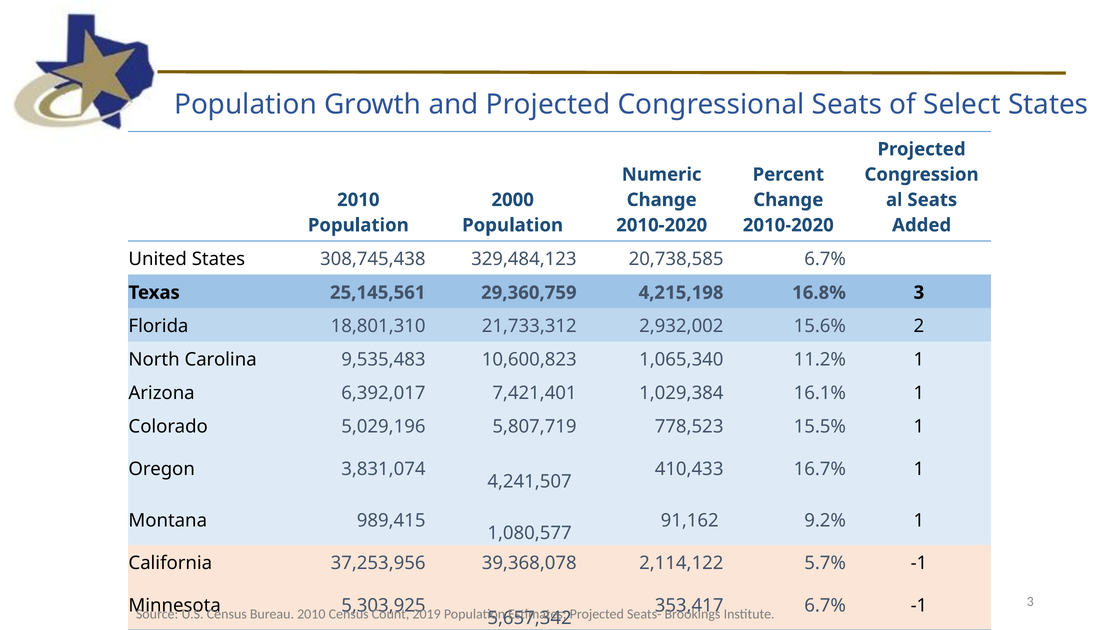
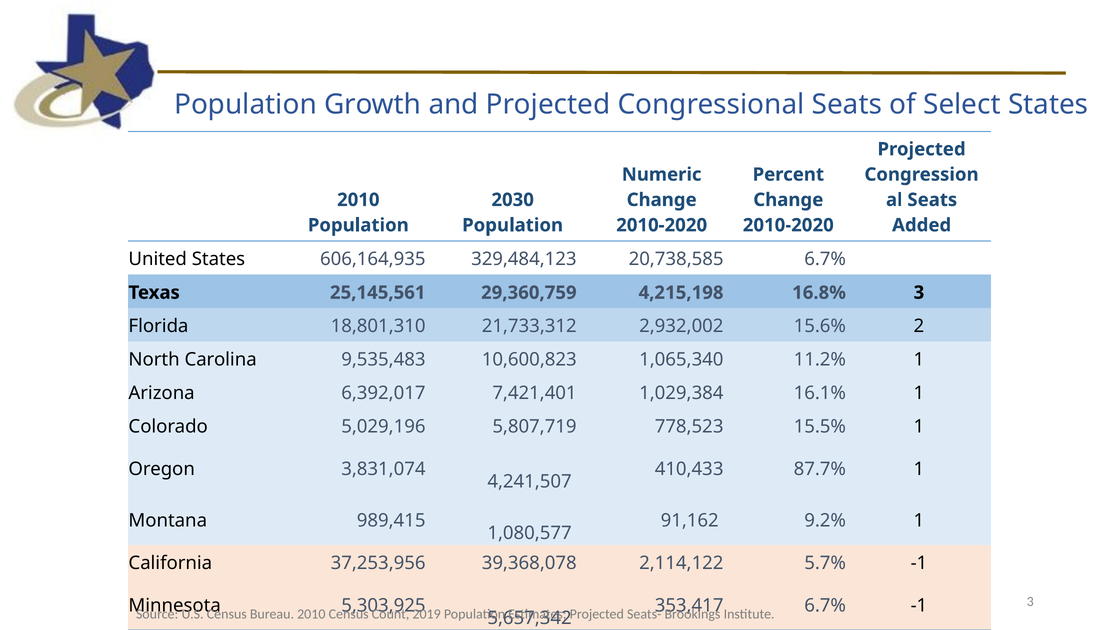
2000: 2000 -> 2030
308,745,438: 308,745,438 -> 606,164,935
16.7%: 16.7% -> 87.7%
